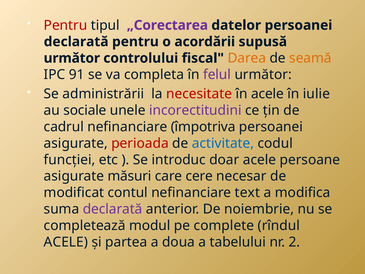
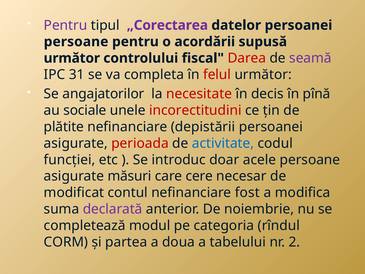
Pentru at (66, 25) colour: red -> purple
declarată at (76, 42): declarată -> persoane
Darea colour: orange -> red
seamă colour: orange -> purple
91: 91 -> 31
felul colour: purple -> red
administrării: administrării -> angajatorilor
în acele: acele -> decis
iulie: iulie -> pînă
incorectitudini colour: purple -> red
cadrul: cadrul -> plătite
împotriva: împotriva -> depistării
text: text -> fost
complete: complete -> categoria
ACELE at (66, 242): ACELE -> CORM
